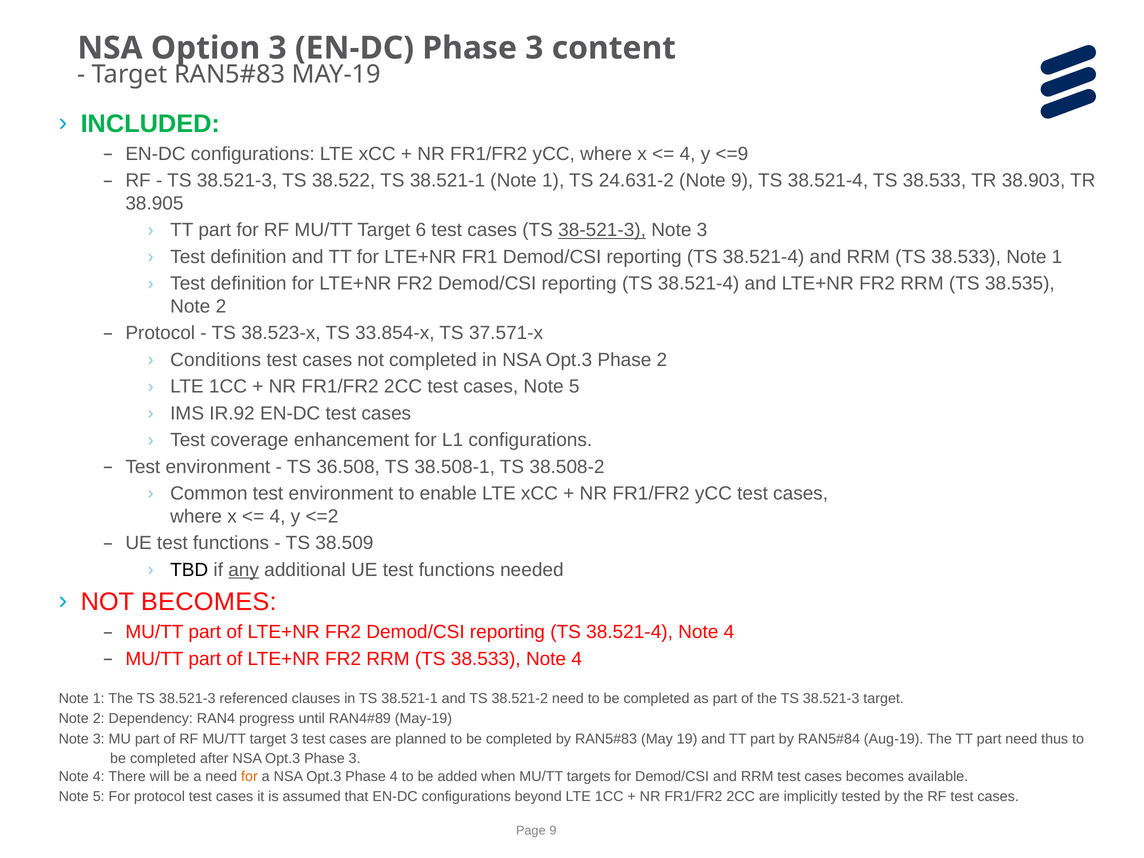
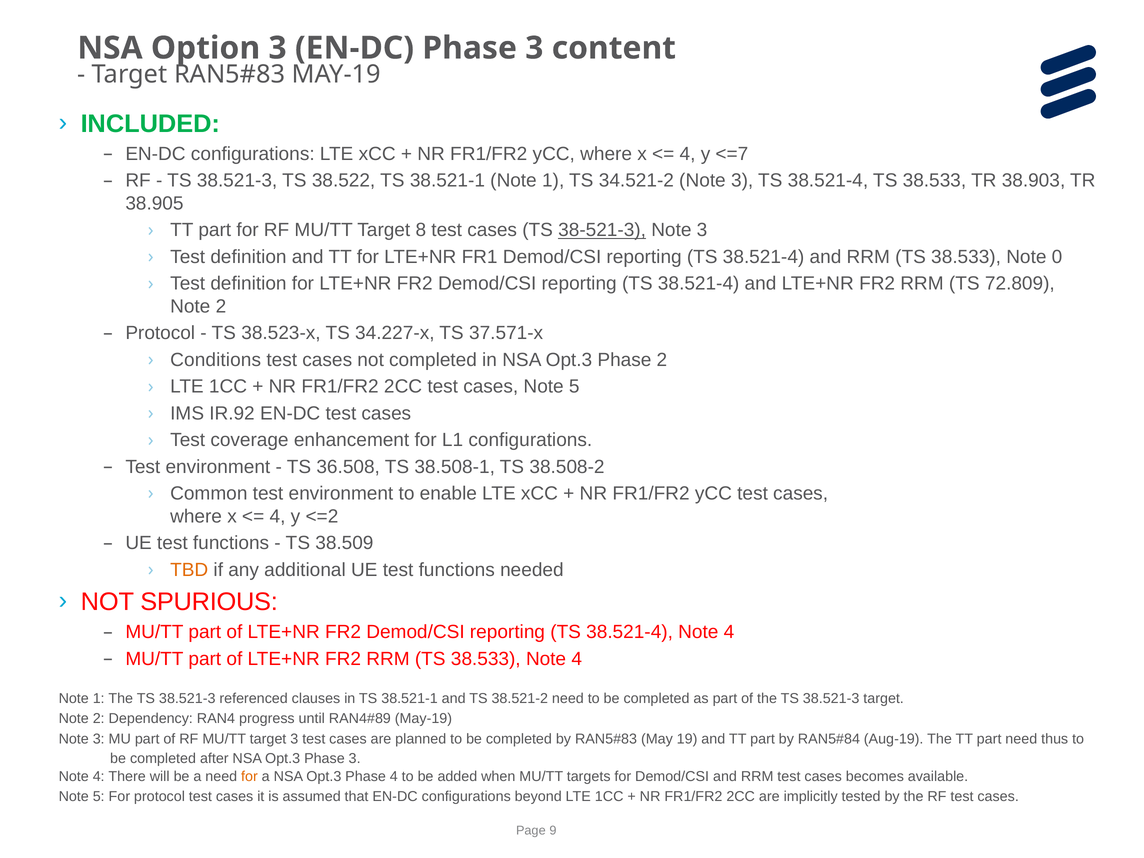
<=9: <=9 -> <=7
24.631-2: 24.631-2 -> 34.521-2
9 at (742, 181): 9 -> 3
6: 6 -> 8
38.533 Note 1: 1 -> 0
38.535: 38.535 -> 72.809
33.854-x: 33.854-x -> 34.227-x
TBD colour: black -> orange
any underline: present -> none
NOT BECOMES: BECOMES -> SPURIOUS
